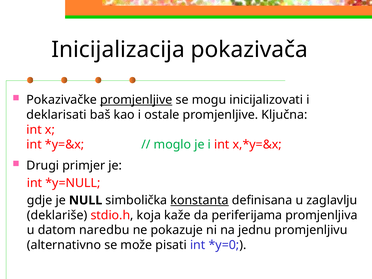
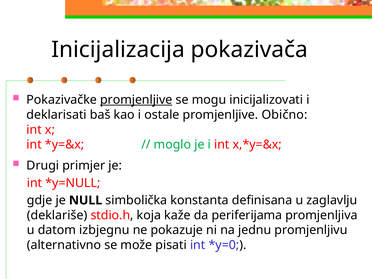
Ključna: Ključna -> Obično
konstanta underline: present -> none
naredbu: naredbu -> izbjegnu
